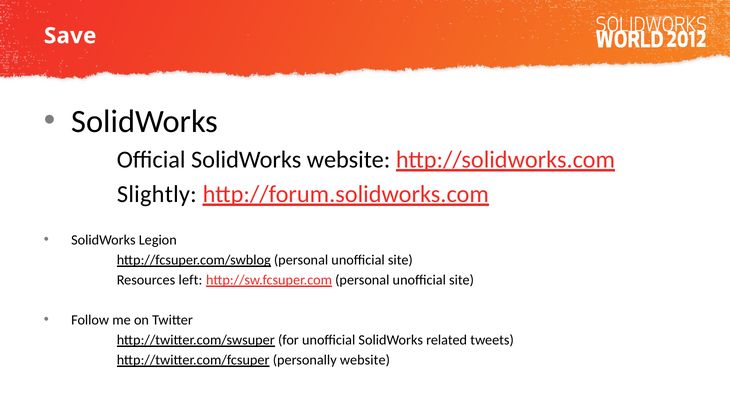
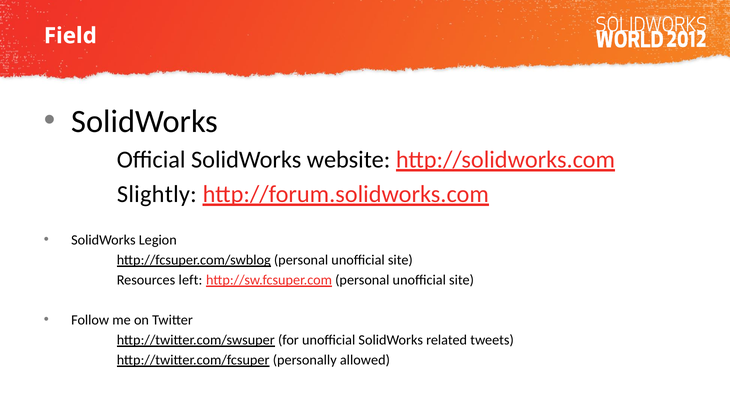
Save: Save -> Field
personally website: website -> allowed
